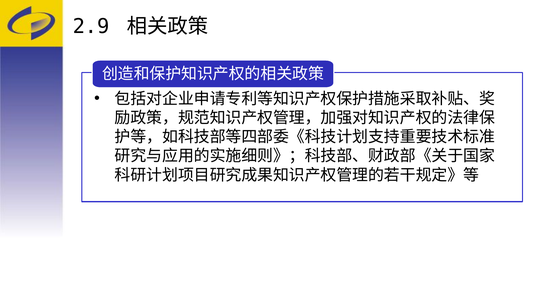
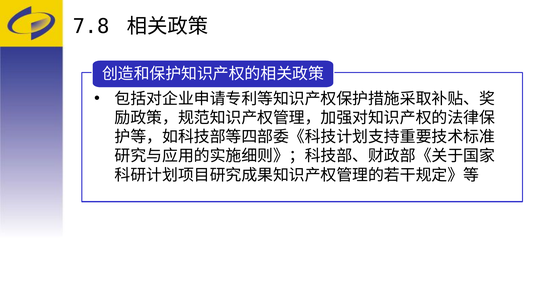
2.9: 2.9 -> 7.8
